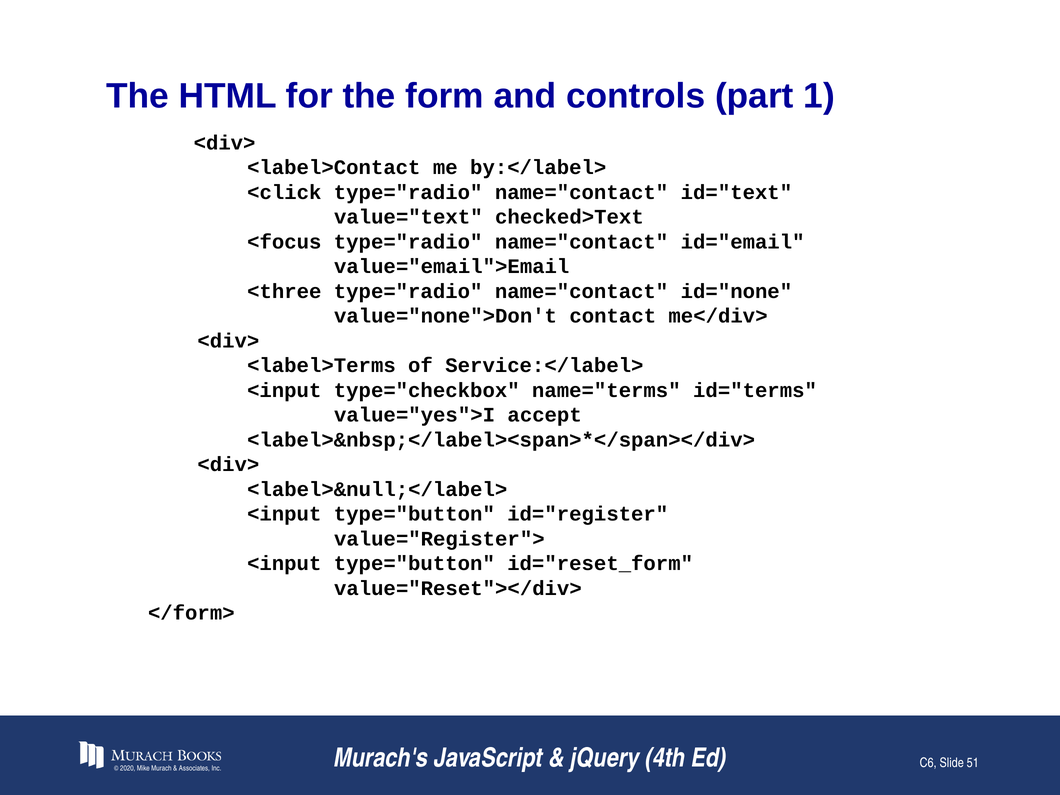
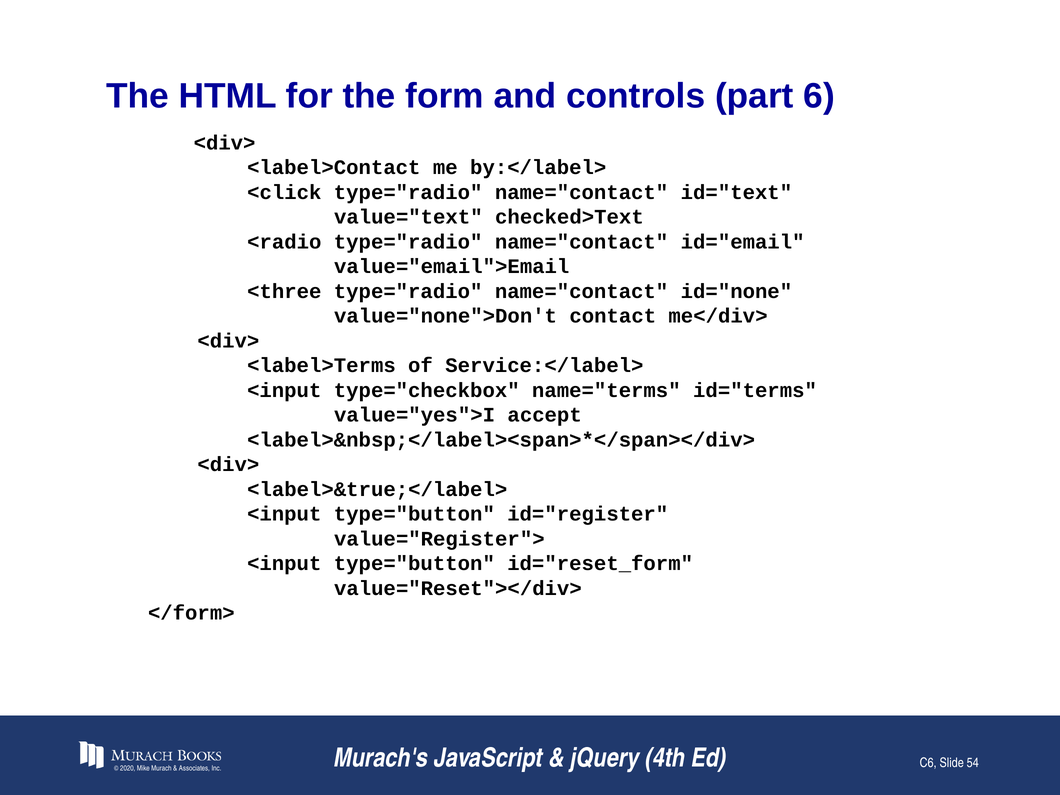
1: 1 -> 6
<focus: <focus -> <radio
<label>&null;</label>: <label>&null;</label> -> <label>&true;</label>
51: 51 -> 54
